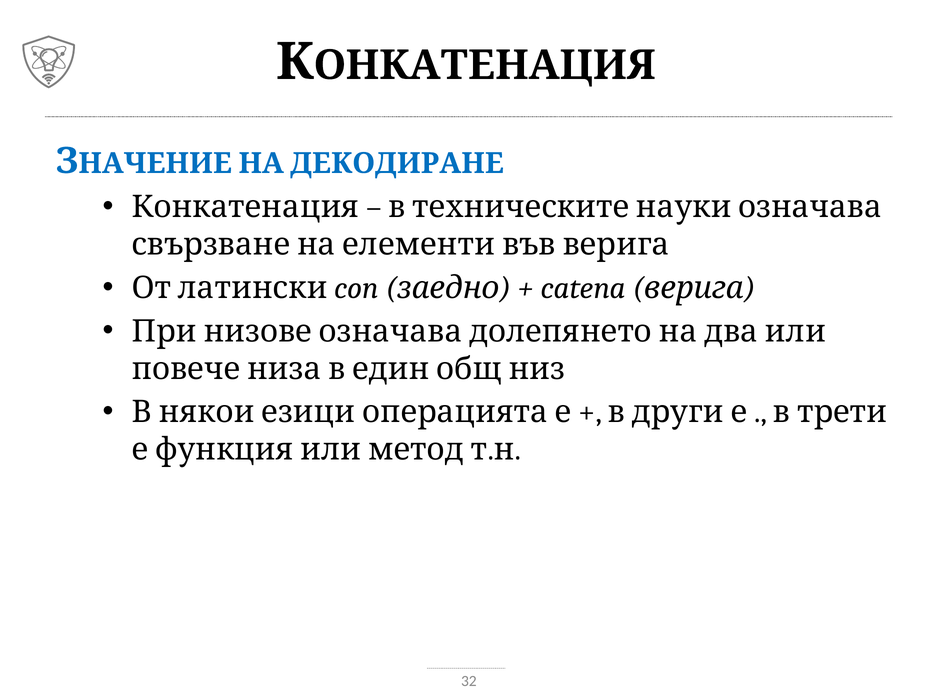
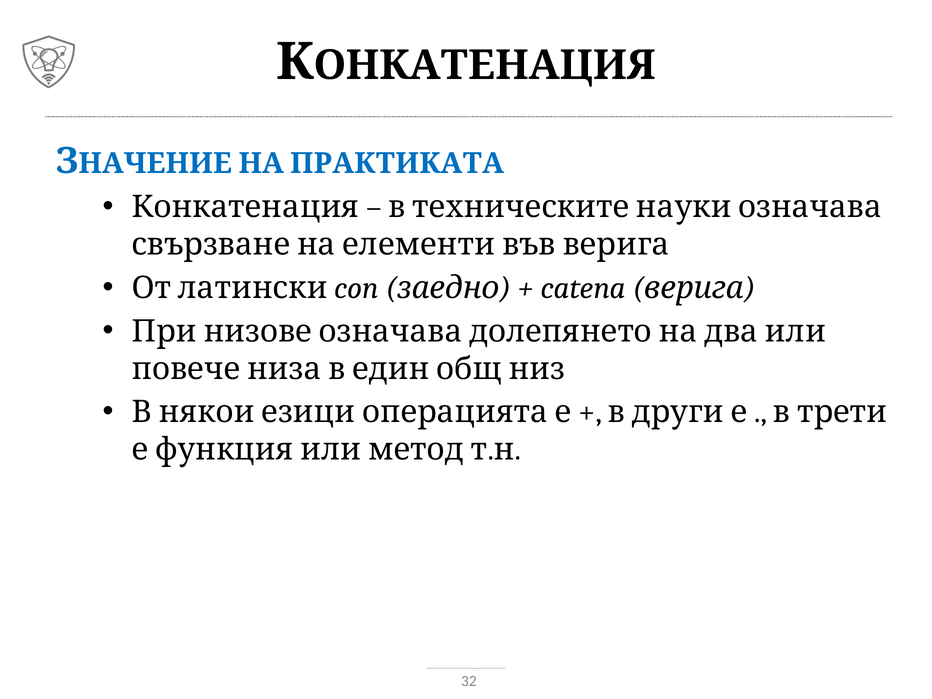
ДЕКОДИРАНЕ: ДЕКОДИРАНЕ -> ПРАКТИКАТА
